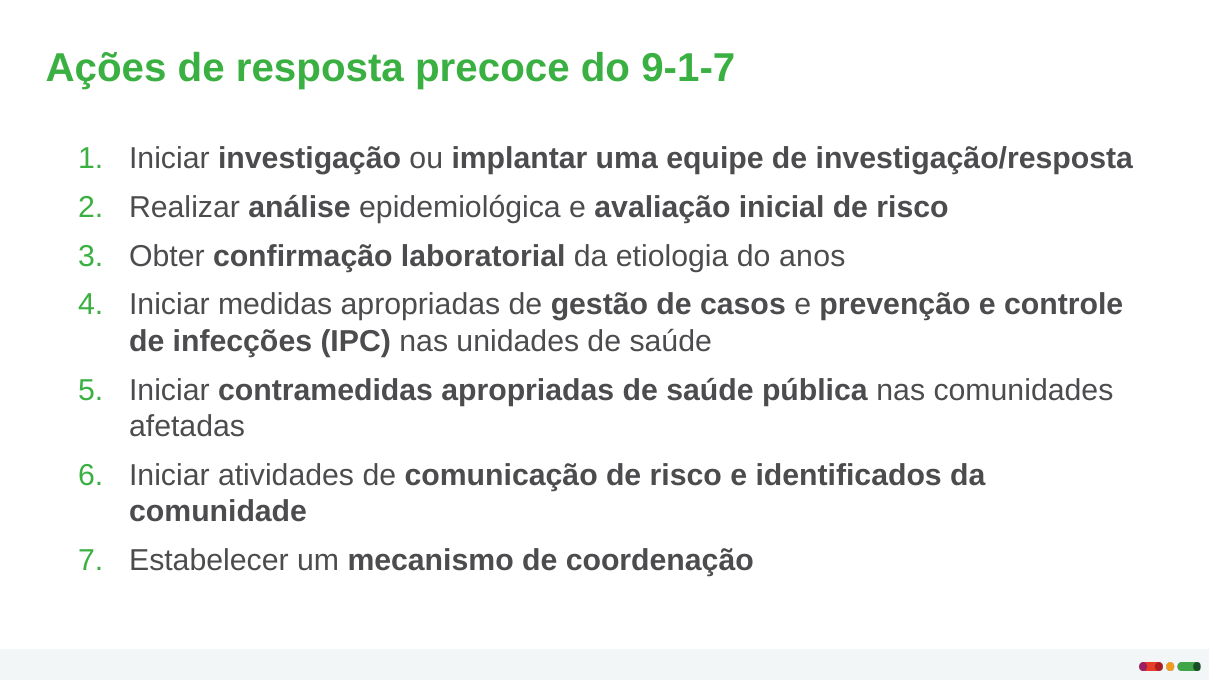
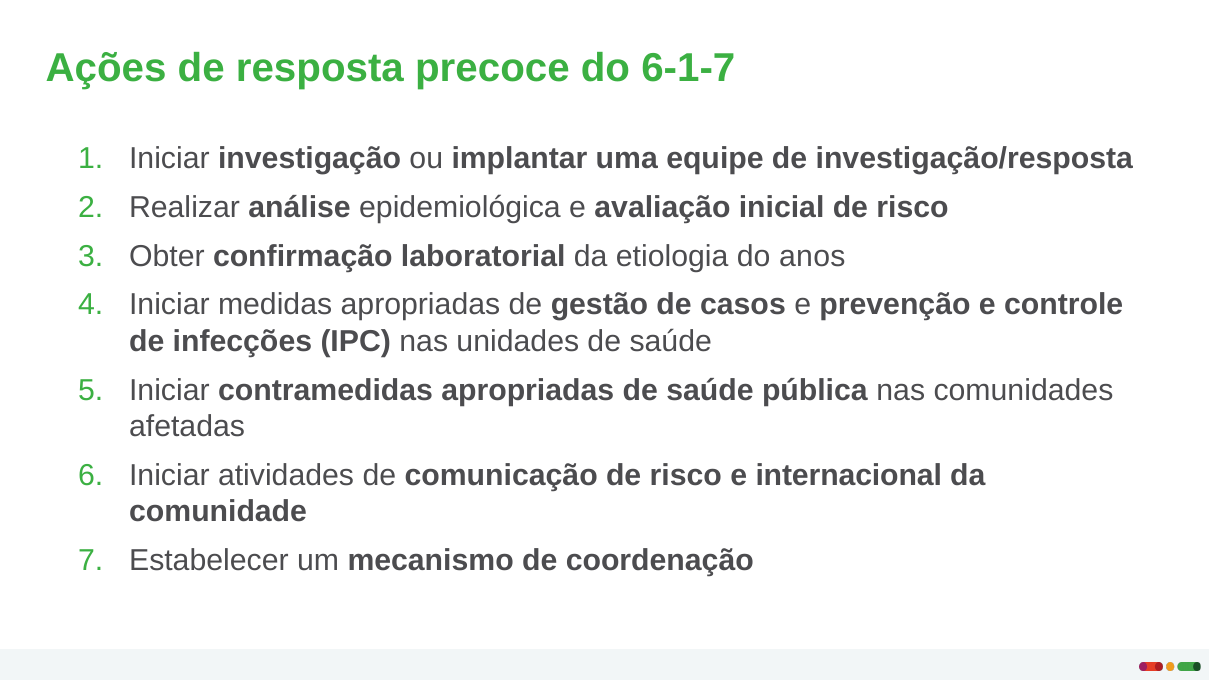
9-1-7: 9-1-7 -> 6-1-7
identificados: identificados -> internacional
